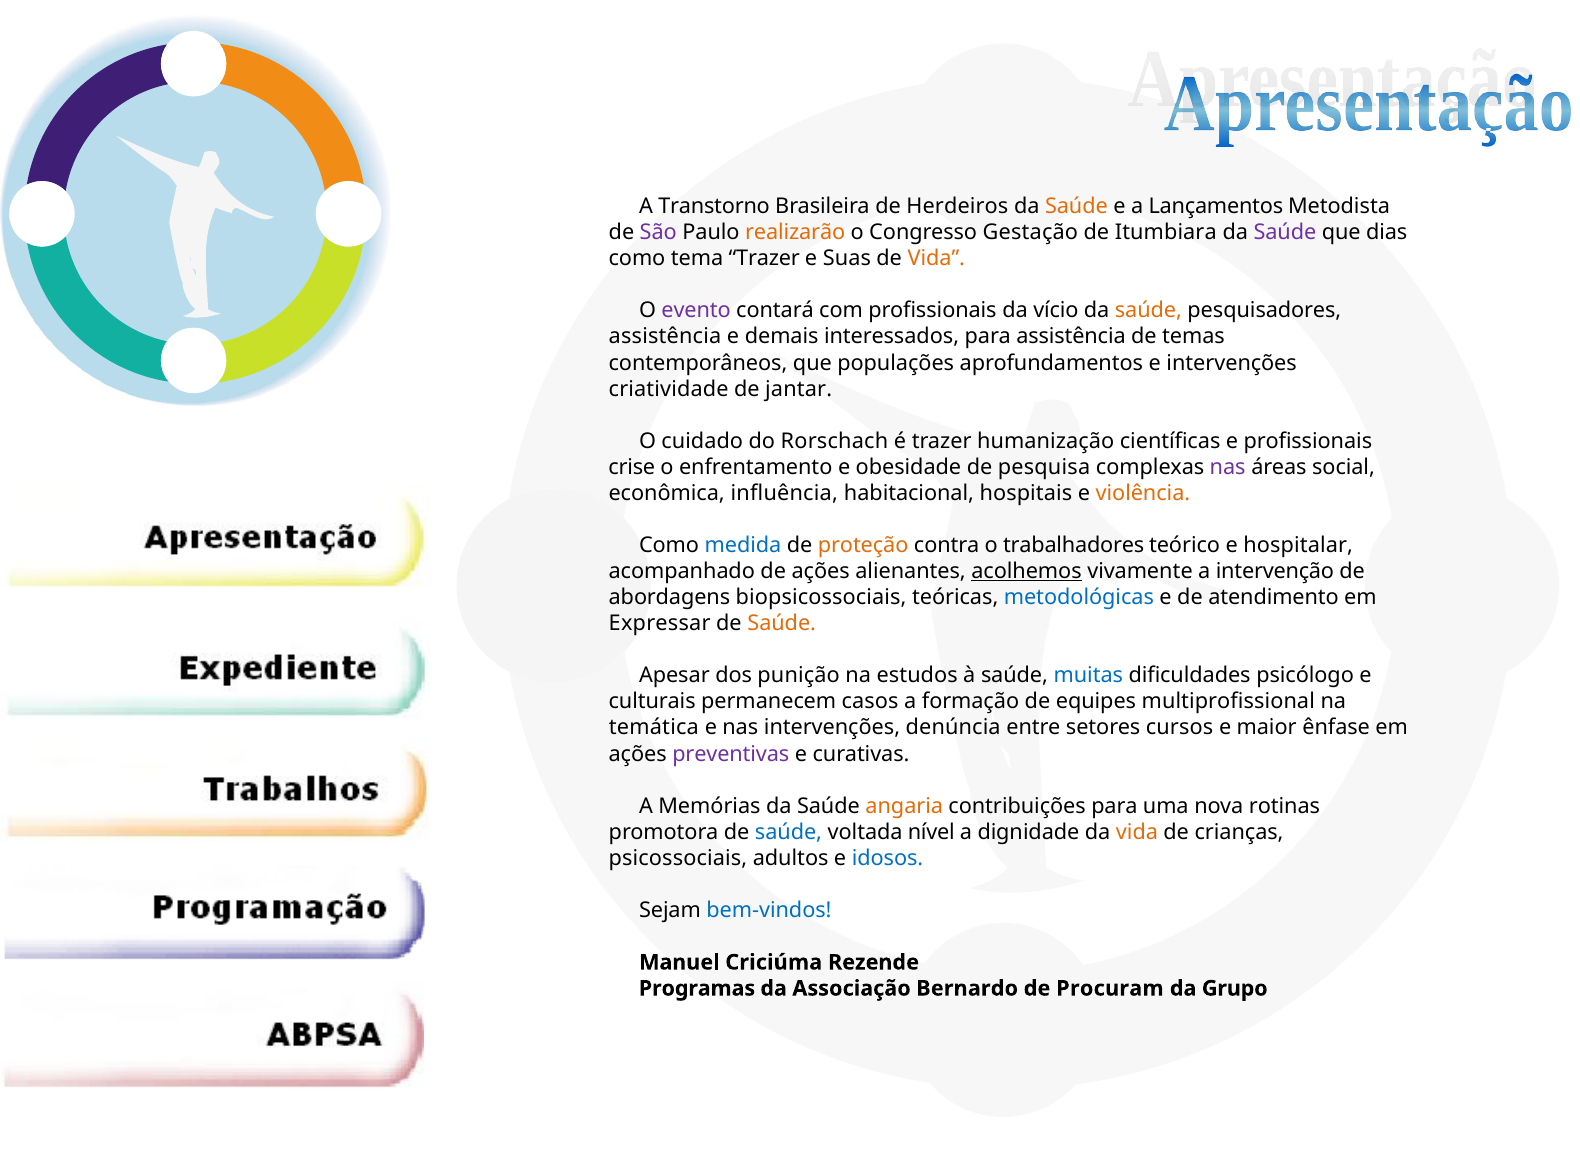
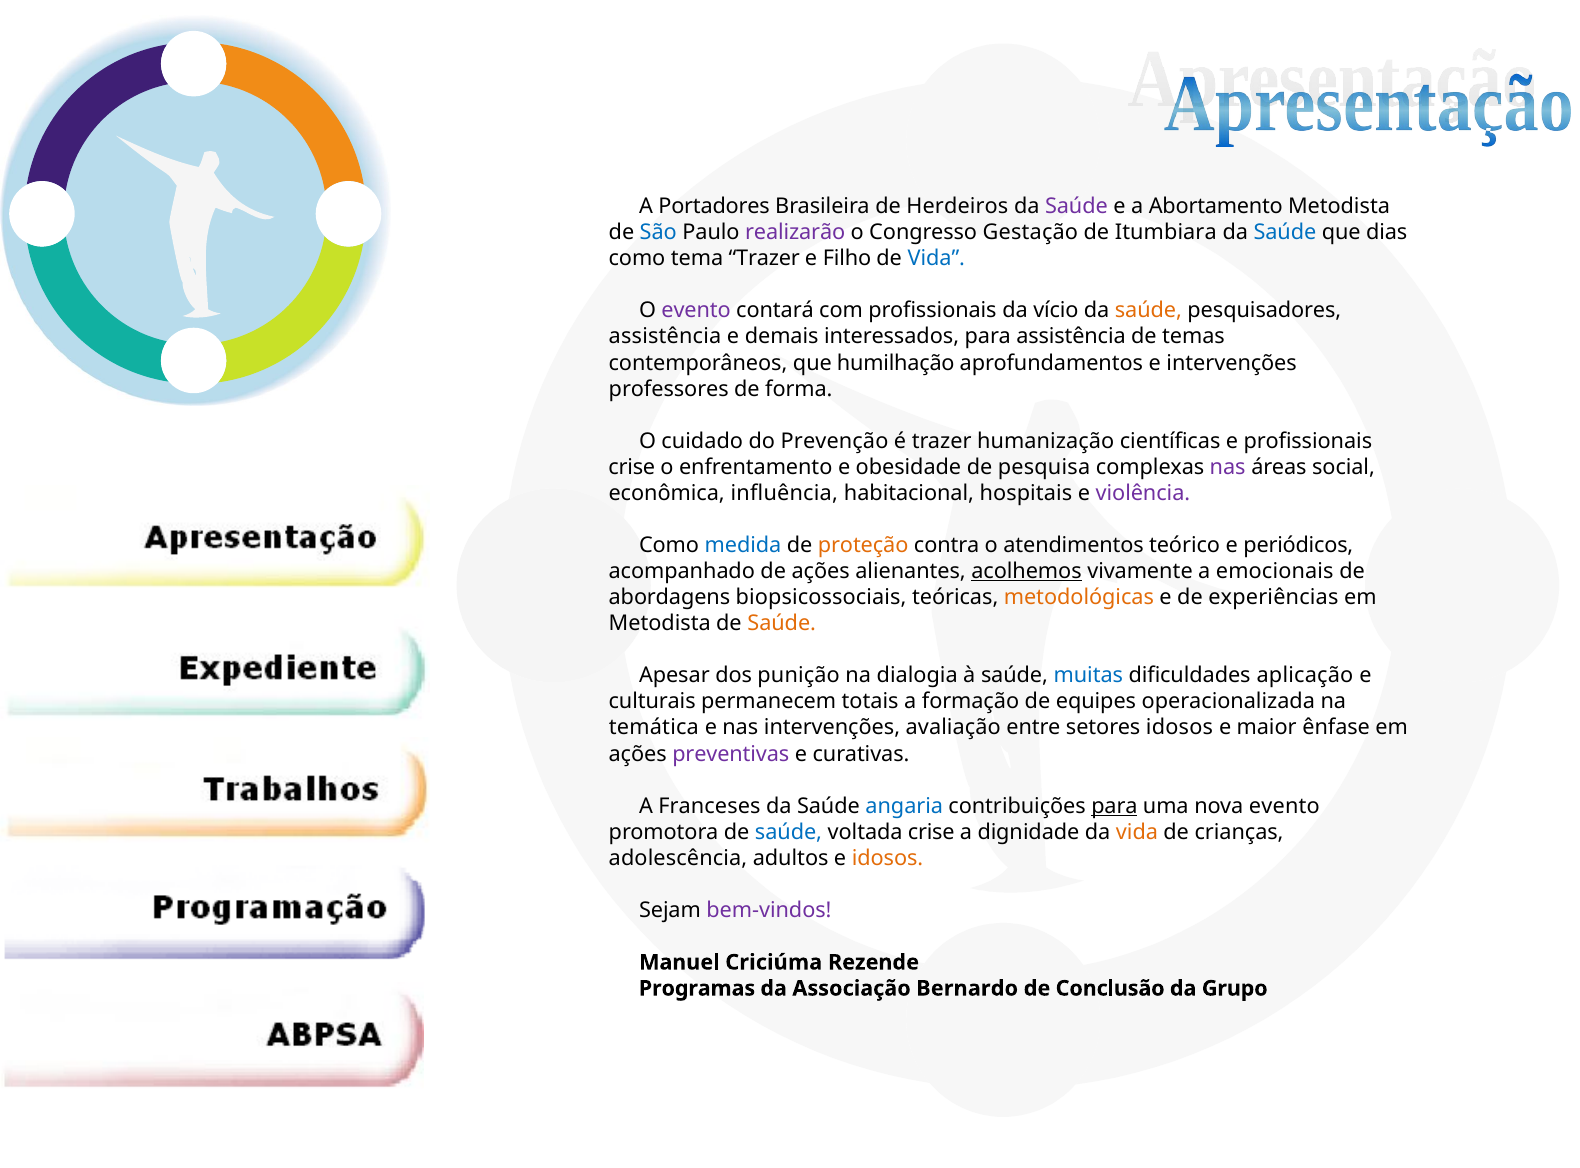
Transtorno: Transtorno -> Portadores
Saúde at (1076, 207) colour: orange -> purple
Lançamentos: Lançamentos -> Abortamento
São colour: purple -> blue
realizarão colour: orange -> purple
Saúde at (1285, 233) colour: purple -> blue
Suas: Suas -> Filho
Vida at (936, 259) colour: orange -> blue
populações: populações -> humilhação
criatividade: criatividade -> professores
jantar: jantar -> forma
Rorschach: Rorschach -> Prevenção
violência colour: orange -> purple
trabalhadores: trabalhadores -> atendimentos
hospitalar: hospitalar -> periódicos
intervenção: intervenção -> emocionais
metodológicas colour: blue -> orange
atendimento: atendimento -> experiências
Expressar at (660, 624): Expressar -> Metodista
estudos: estudos -> dialogia
psicólogo: psicólogo -> aplicação
casos: casos -> totais
multiprofissional: multiprofissional -> operacionalizada
denúncia: denúncia -> avaliação
setores cursos: cursos -> idosos
Memórias: Memórias -> Franceses
angaria colour: orange -> blue
para at (1114, 806) underline: none -> present
nova rotinas: rotinas -> evento
voltada nível: nível -> crise
psicossociais: psicossociais -> adolescência
idosos at (888, 858) colour: blue -> orange
bem-vindos colour: blue -> purple
Procuram: Procuram -> Conclusão
